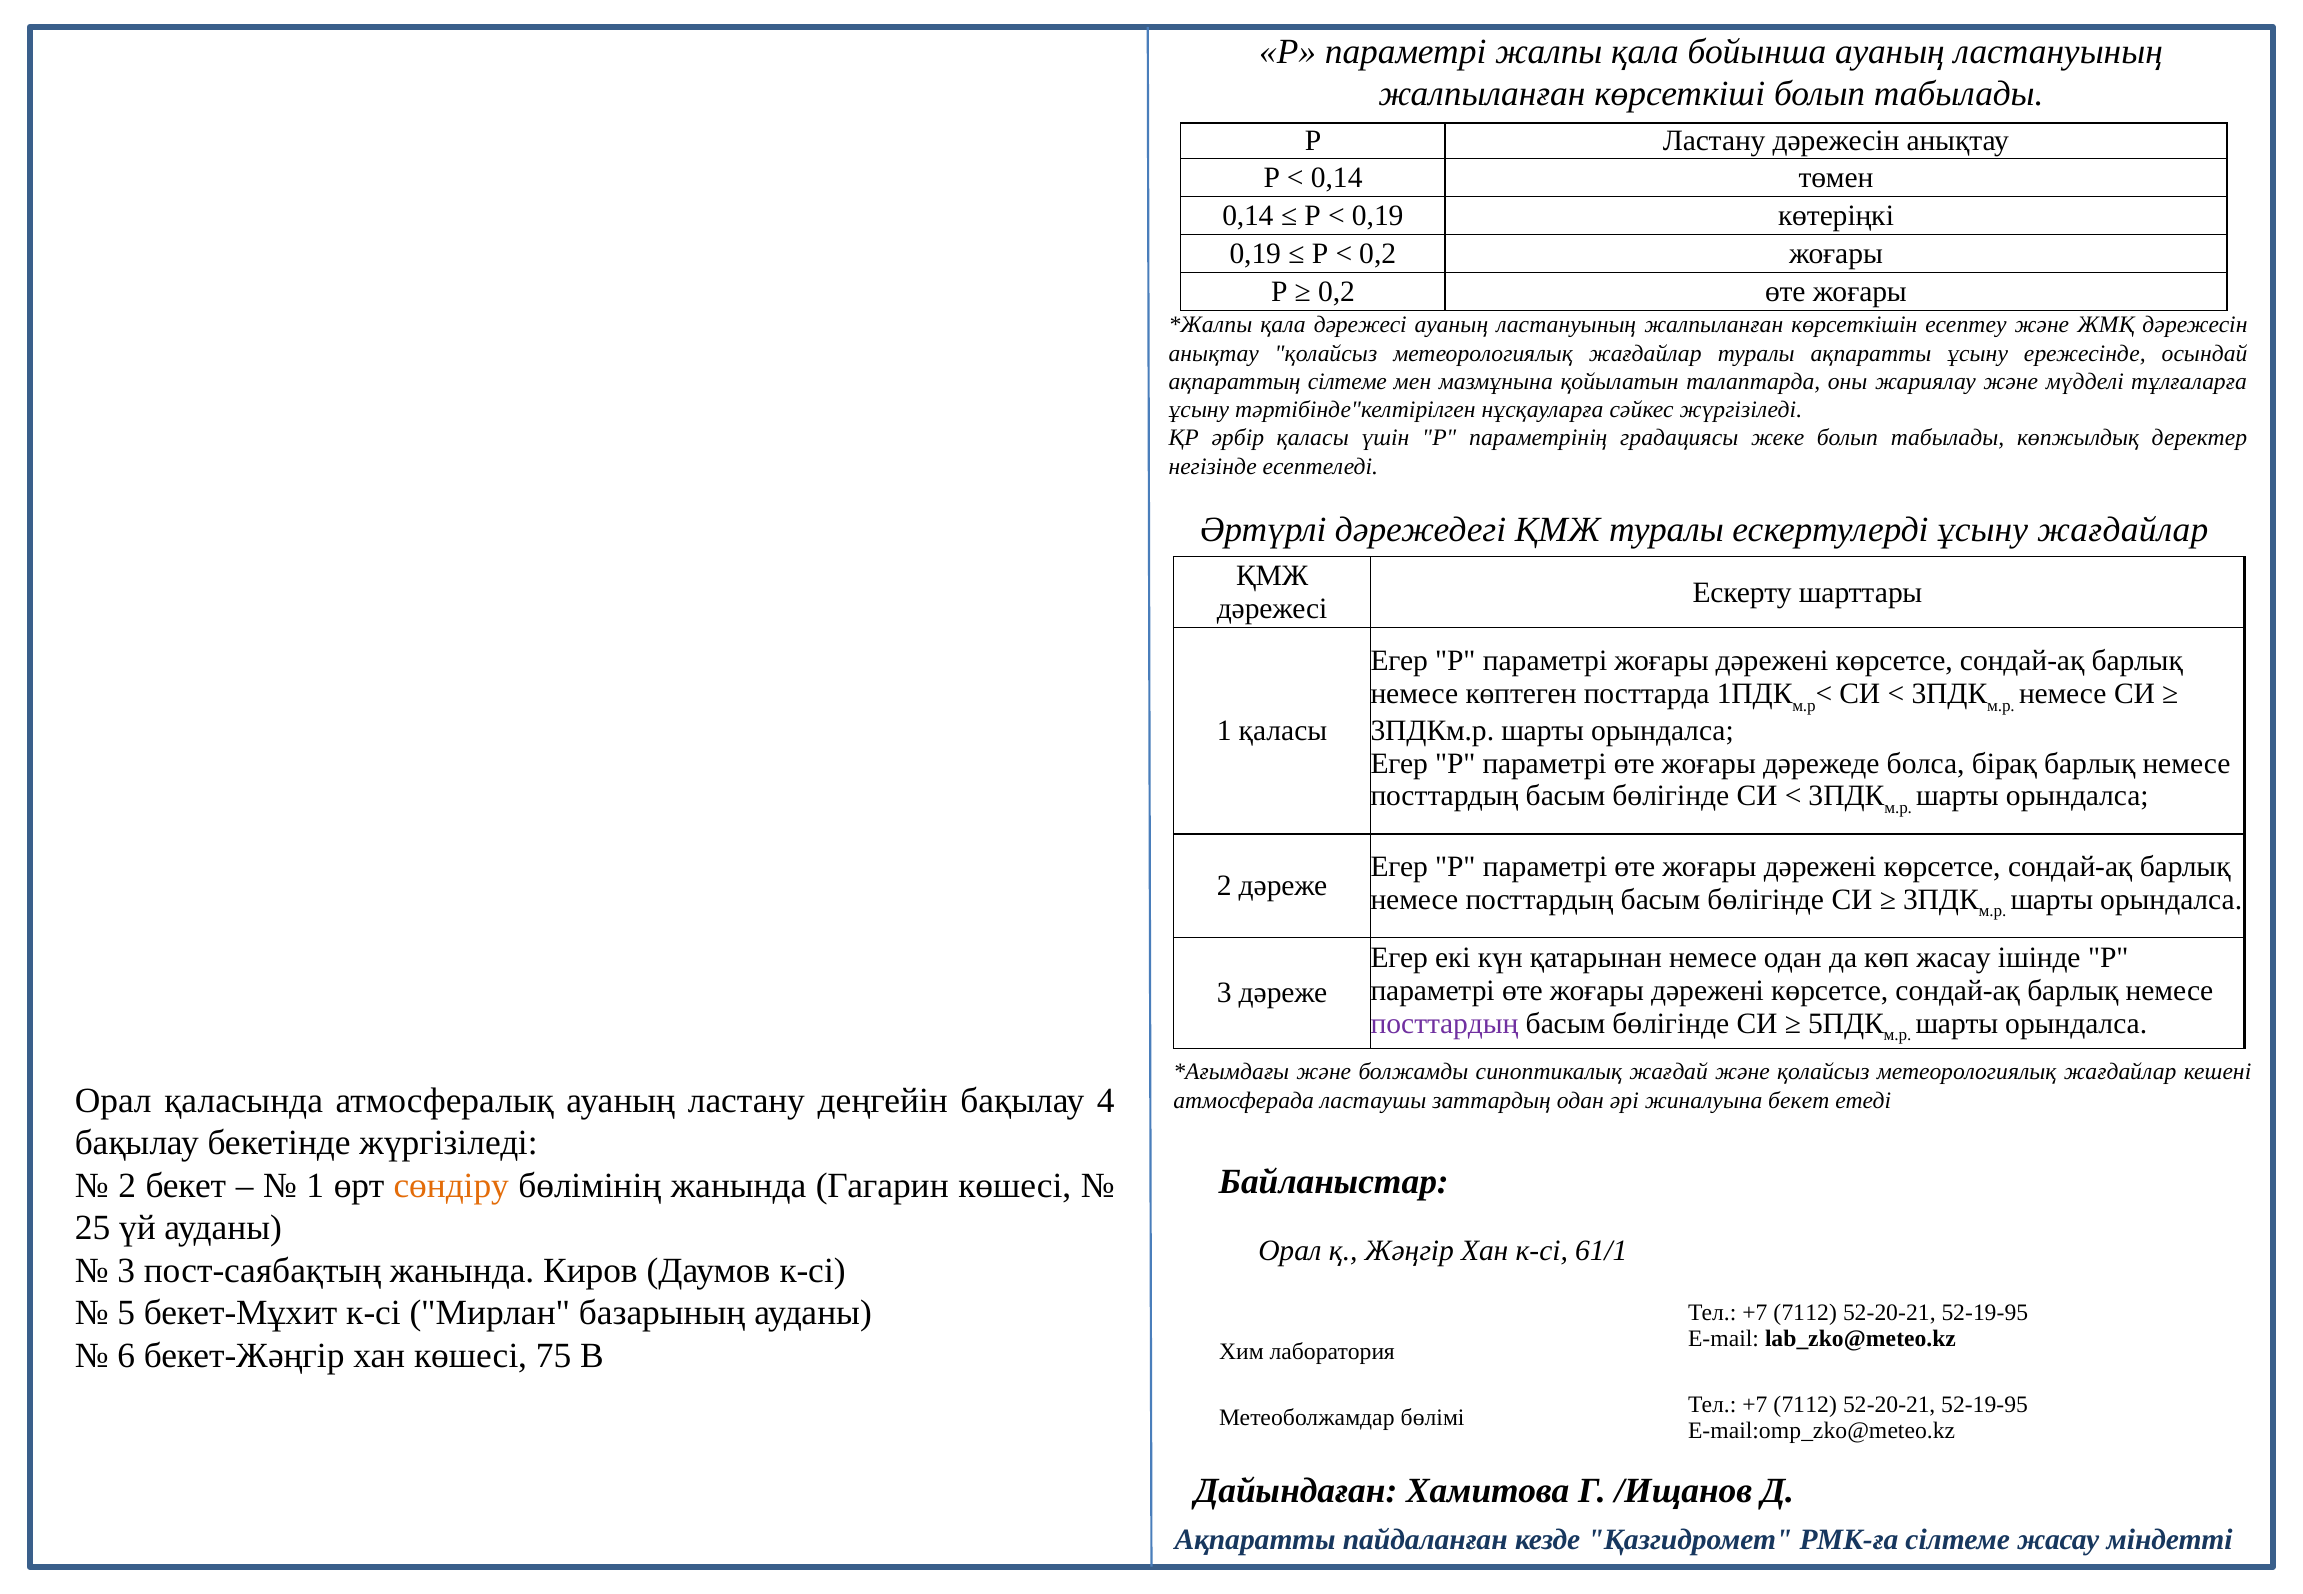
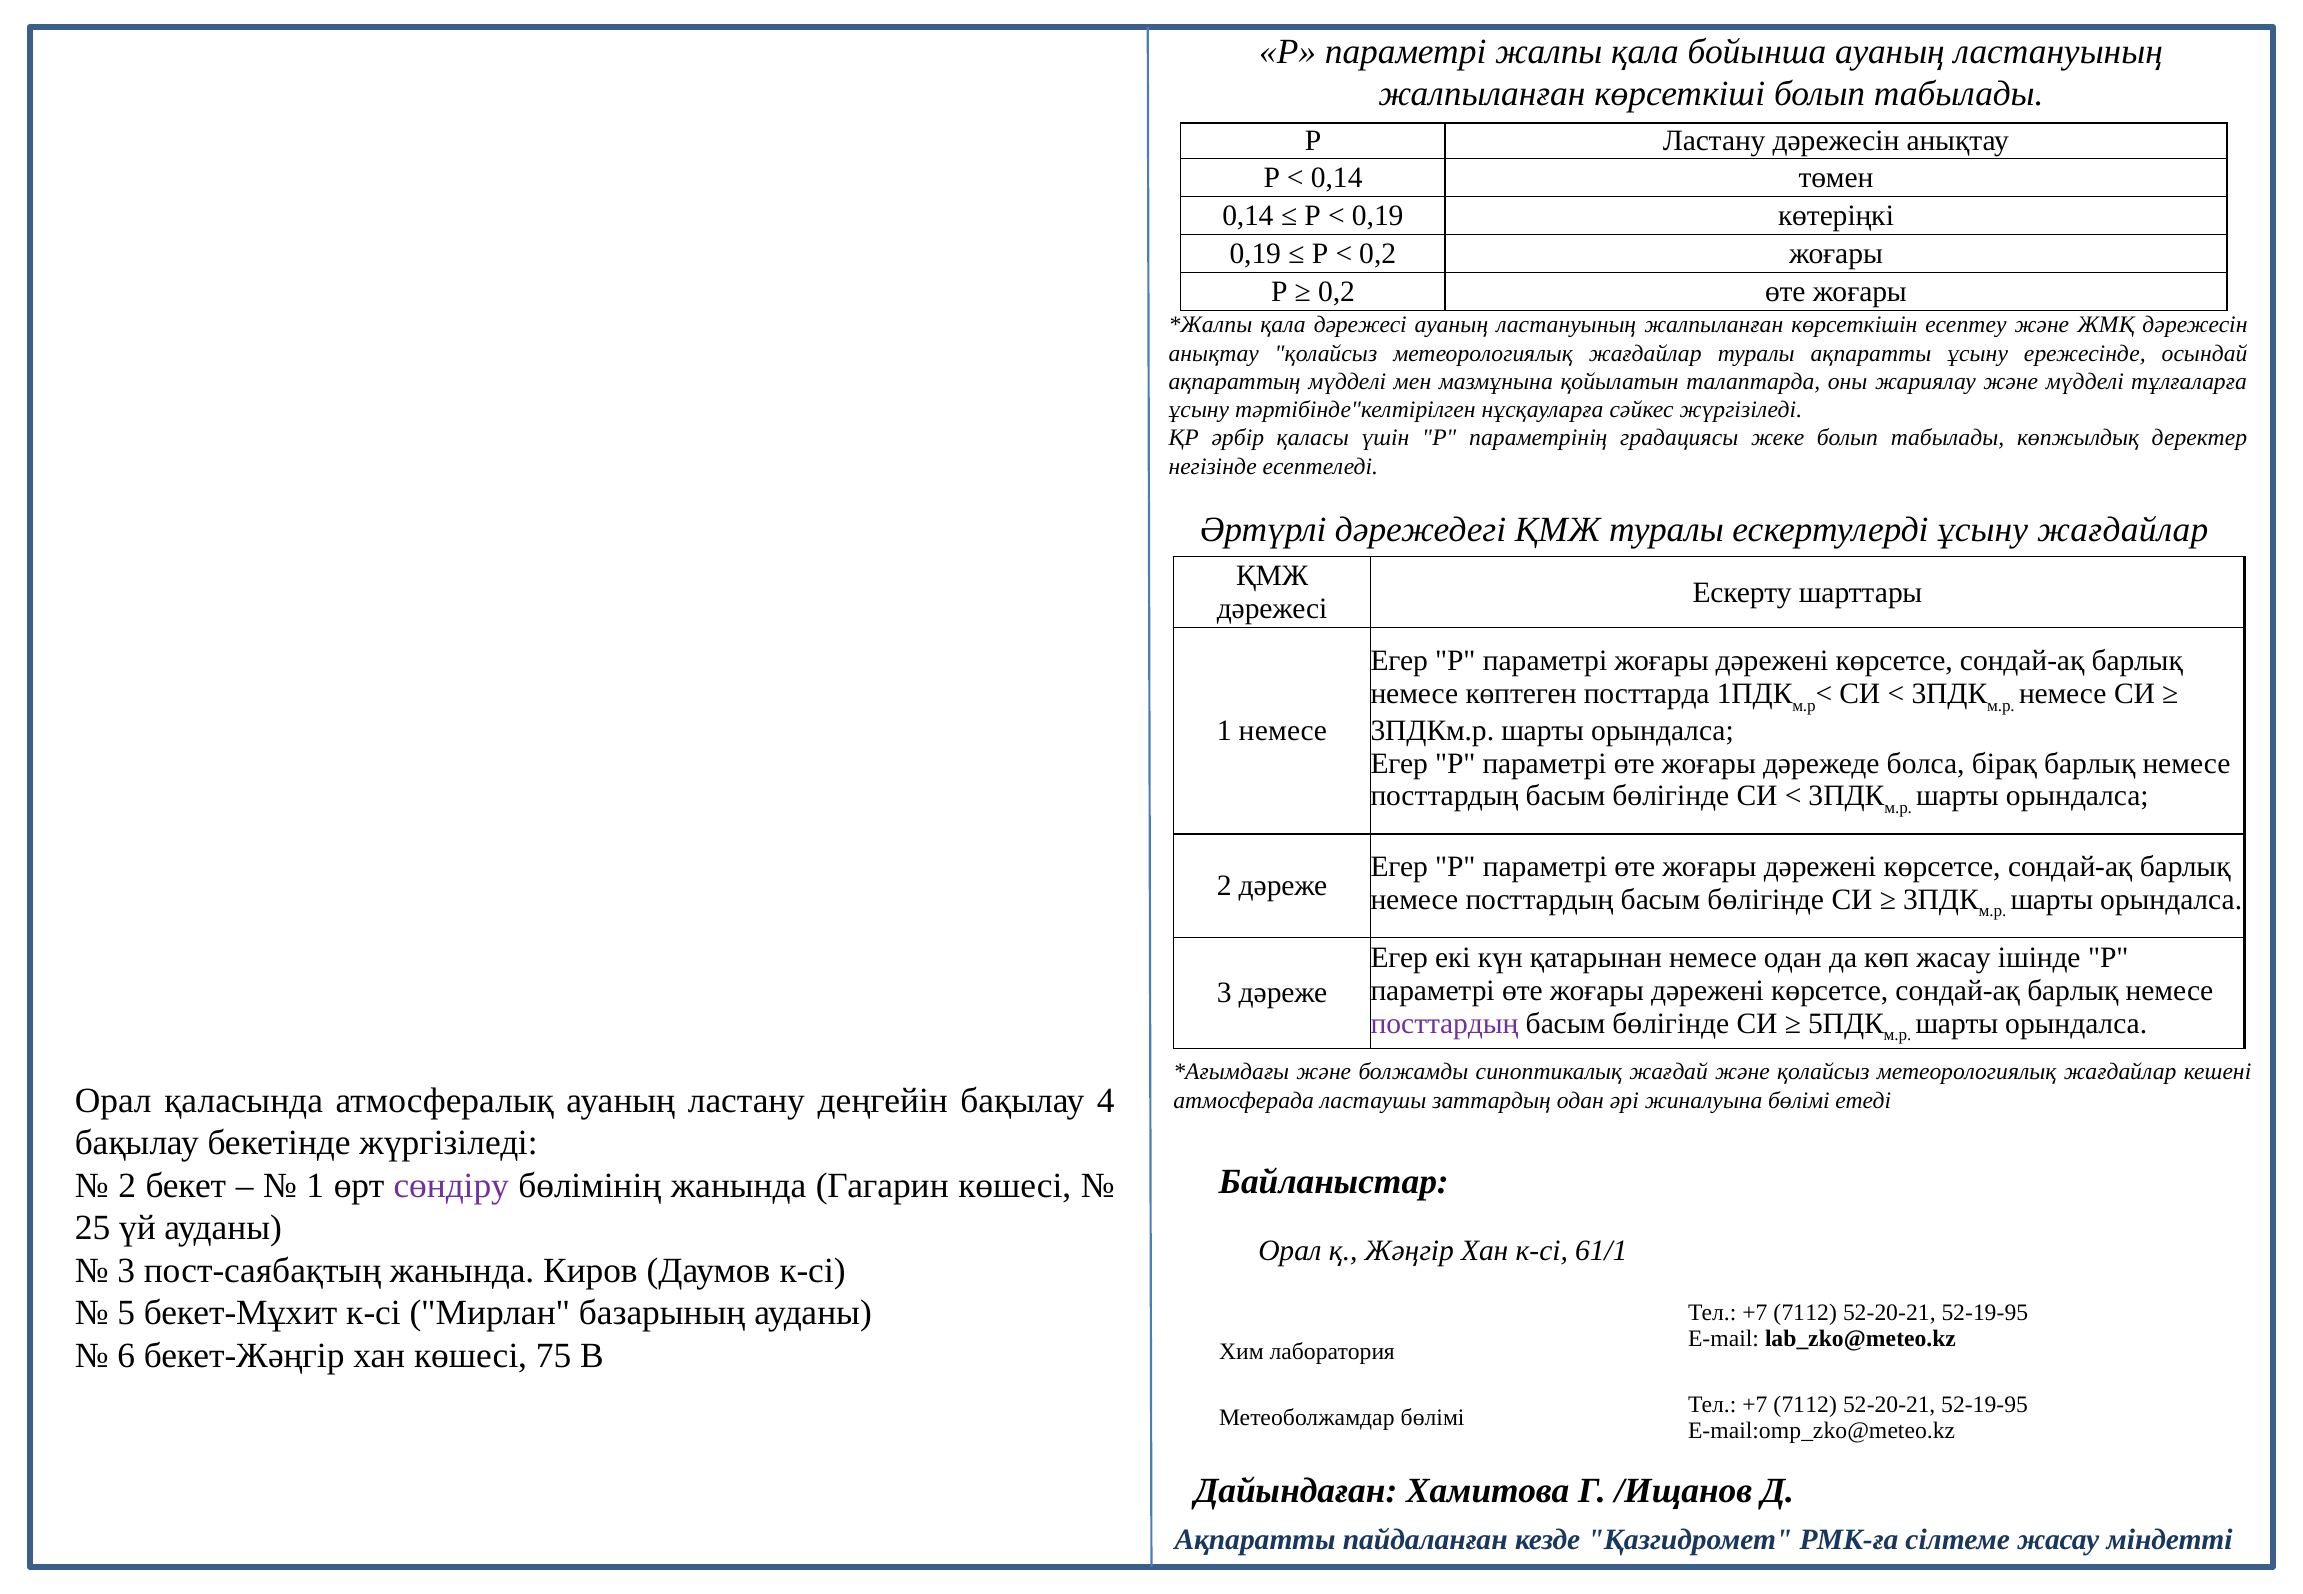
ақпараттың сілтеме: сілтеме -> мүдделі
1 қаласы: қаласы -> немесе
жиналуына бекет: бекет -> бөлімі
сөндіру colour: orange -> purple
